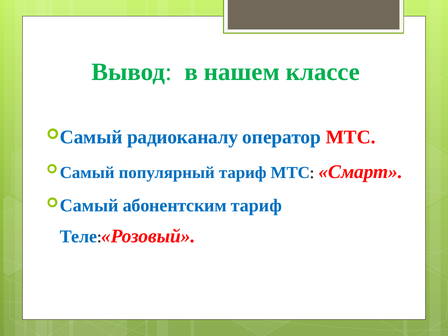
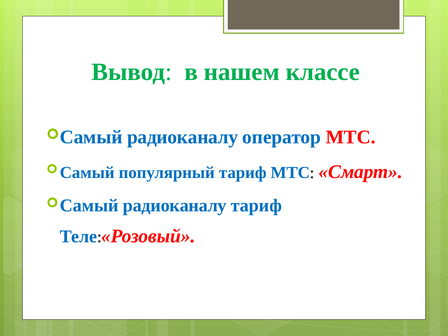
абонентским at (175, 205): абонентским -> радиоканалу
